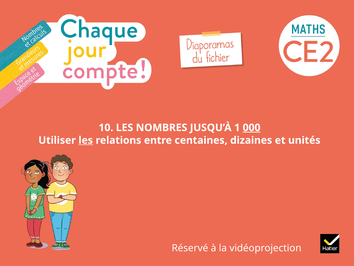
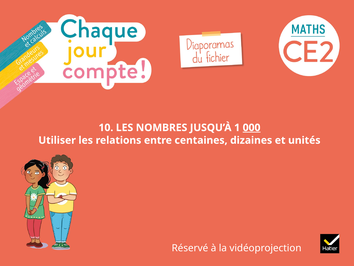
les at (86, 140) underline: present -> none
